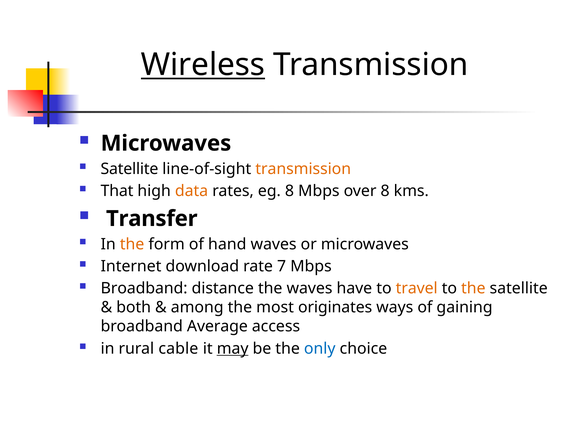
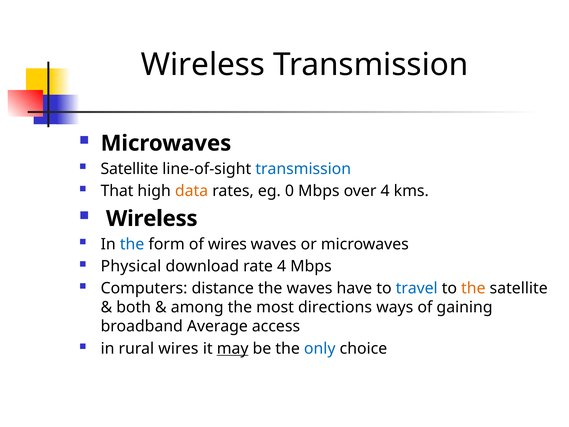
Wireless at (203, 65) underline: present -> none
transmission at (303, 169) colour: orange -> blue
eg 8: 8 -> 0
over 8: 8 -> 4
Transfer at (152, 219): Transfer -> Wireless
the at (132, 244) colour: orange -> blue
of hand: hand -> wires
Internet: Internet -> Physical
rate 7: 7 -> 4
Broadband at (144, 288): Broadband -> Computers
travel colour: orange -> blue
originates: originates -> directions
rural cable: cable -> wires
